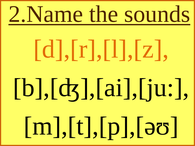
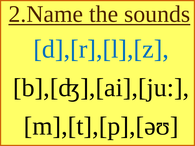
d],[r],[l],[z colour: orange -> blue
